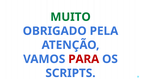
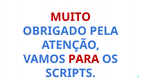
MUITO colour: green -> red
